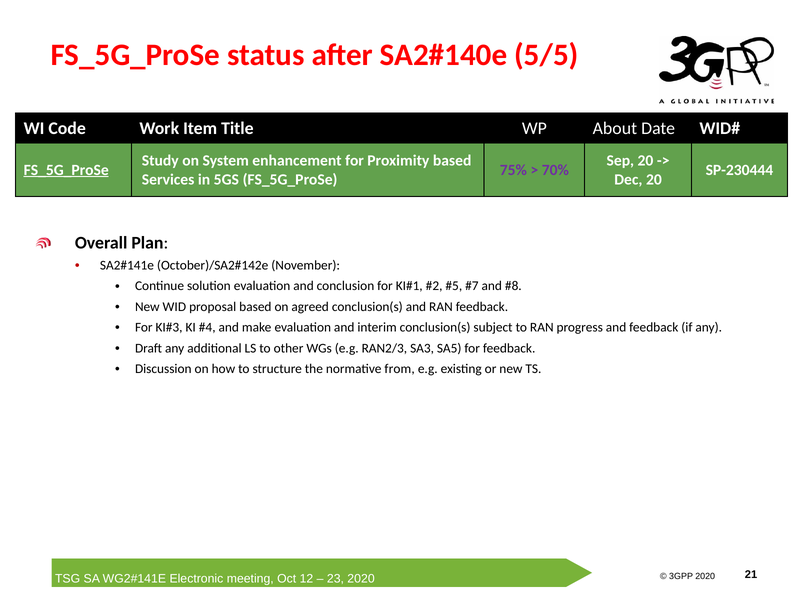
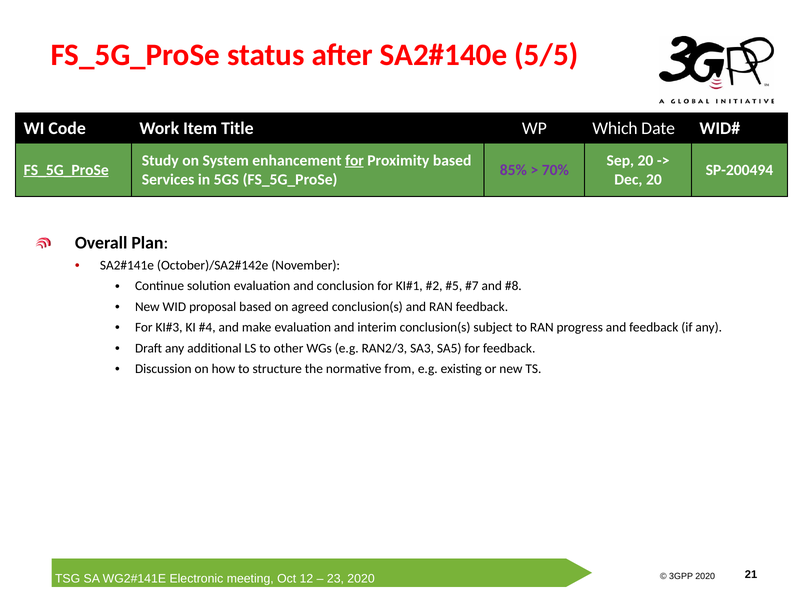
About: About -> Which
for at (354, 160) underline: none -> present
75%: 75% -> 85%
SP-230444: SP-230444 -> SP-200494
